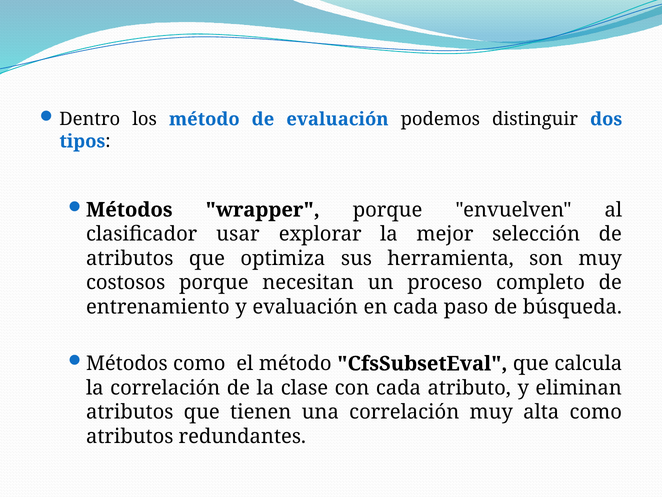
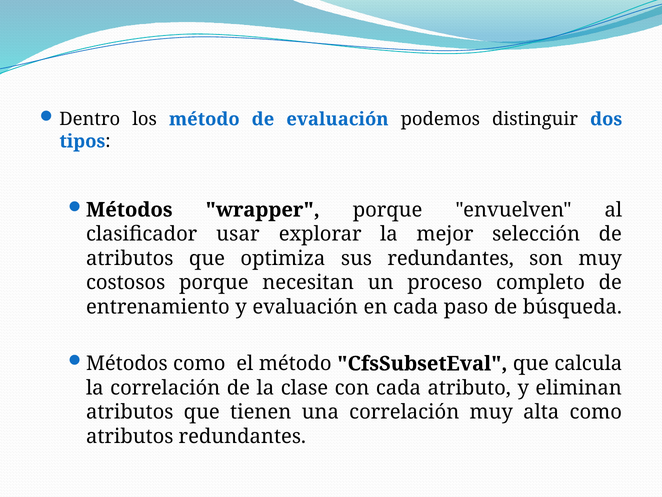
sus herramienta: herramienta -> redundantes
